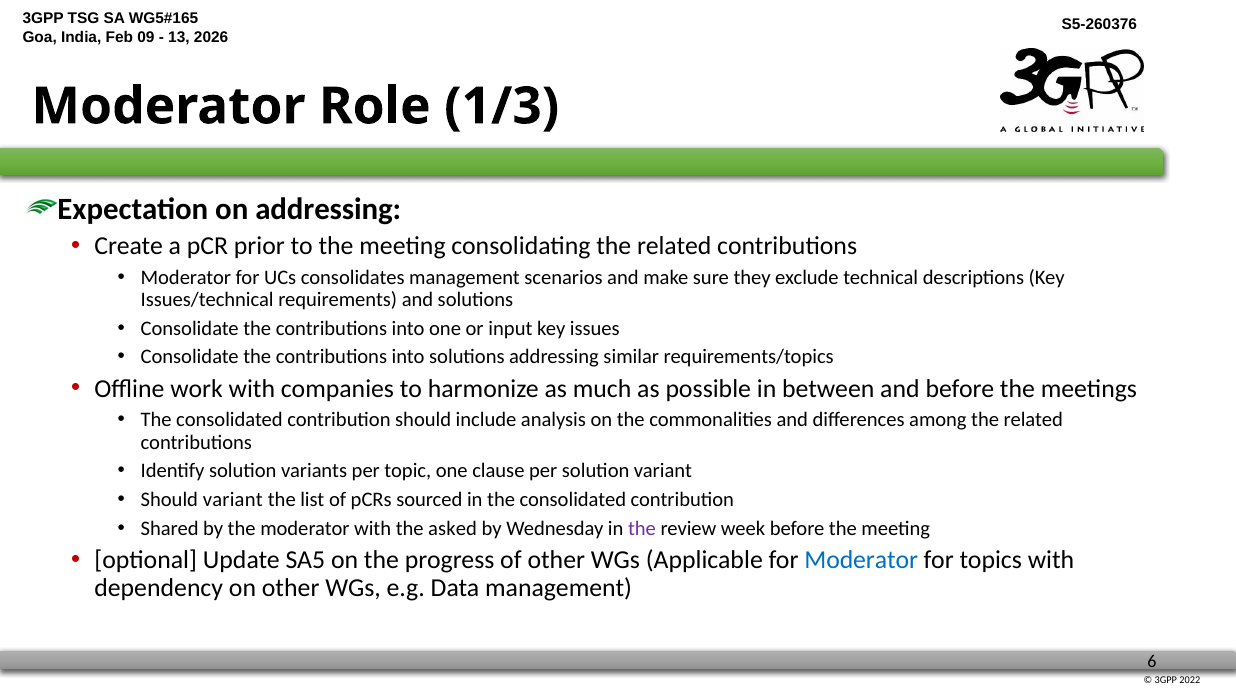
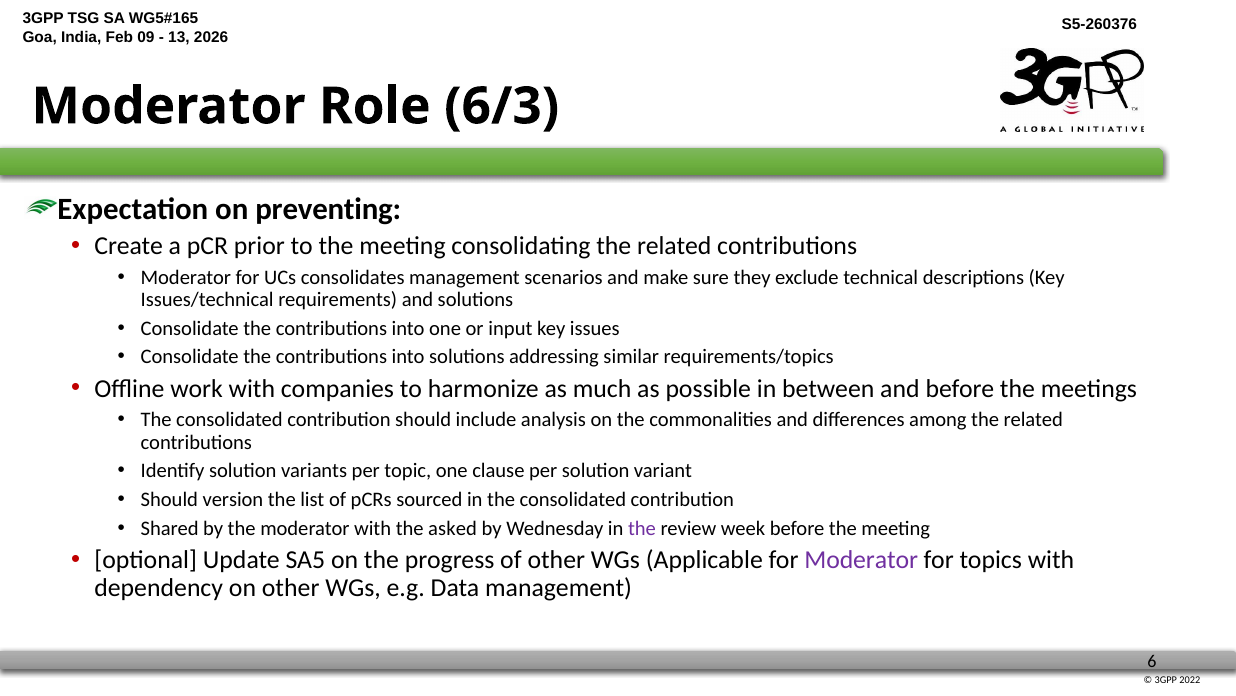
1/3: 1/3 -> 6/3
on addressing: addressing -> preventing
Should variant: variant -> version
Moderator at (861, 559) colour: blue -> purple
